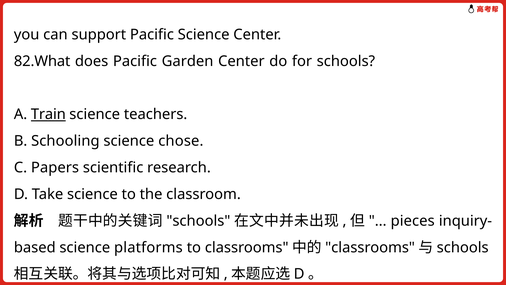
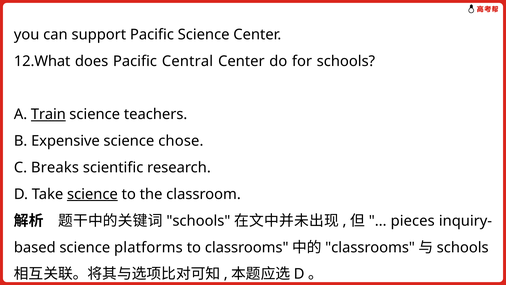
82.What: 82.What -> 12.What
Garden: Garden -> Central
Schooling: Schooling -> Expensive
Papers: Papers -> Breaks
science at (92, 194) underline: none -> present
